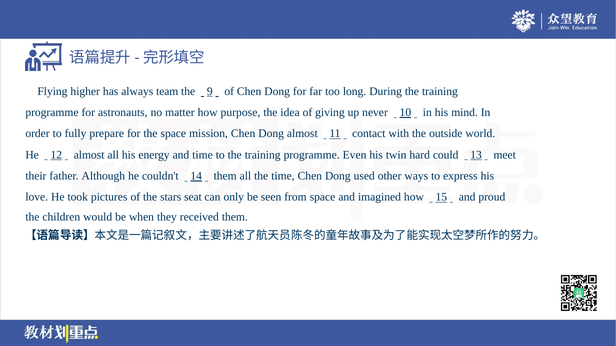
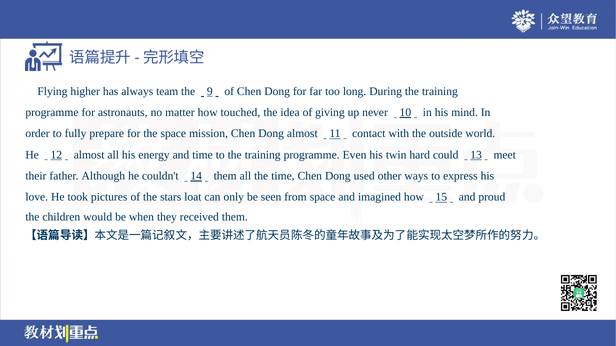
purpose: purpose -> touched
seat: seat -> loat
